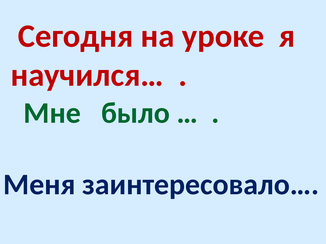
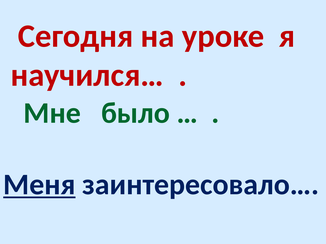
Меня underline: none -> present
